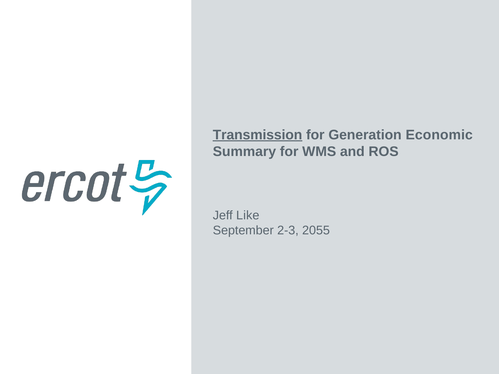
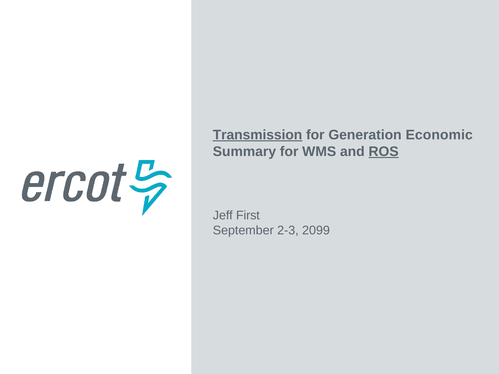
ROS underline: none -> present
Like: Like -> First
2055: 2055 -> 2099
